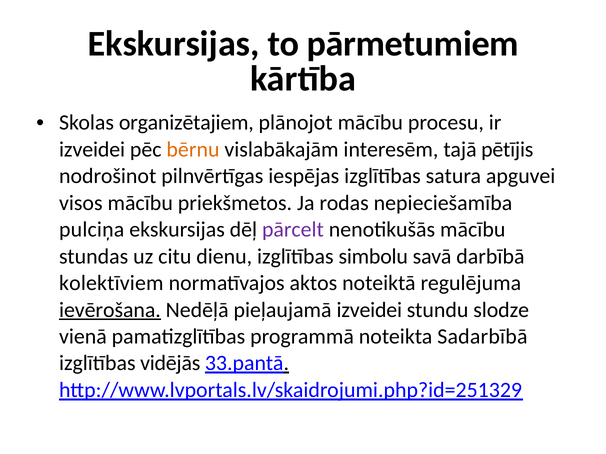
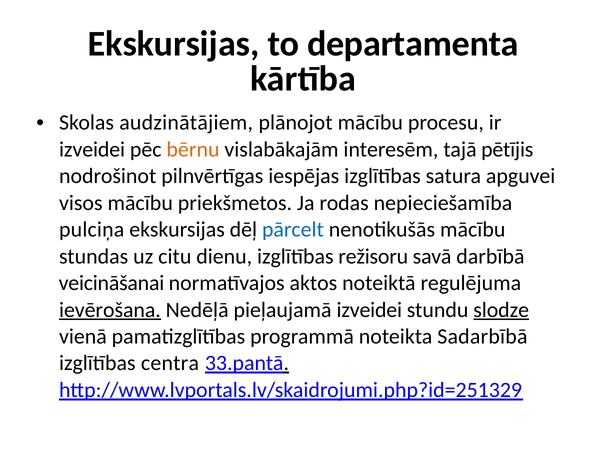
pārmetumiem: pārmetumiem -> departamenta
organizētajiem: organizētajiem -> audzinātājiem
pārcelt colour: purple -> blue
simbolu: simbolu -> režisoru
kolektīviem: kolektīviem -> veicināšanai
slodze underline: none -> present
vidējās: vidējās -> centra
